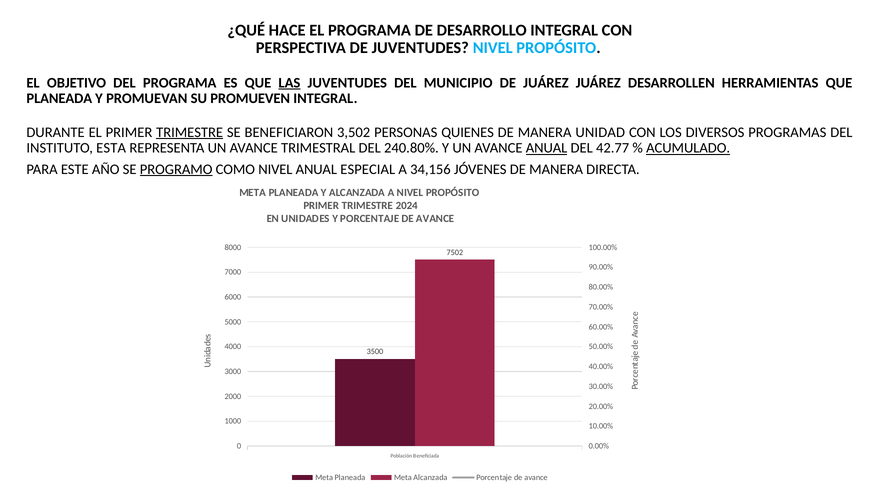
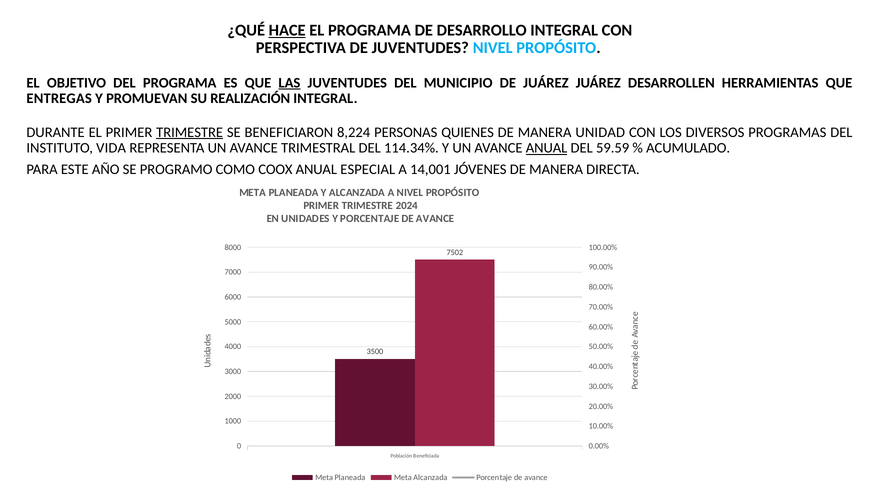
HACE underline: none -> present
PLANEADA at (59, 99): PLANEADA -> ENTREGAS
PROMUEVEN: PROMUEVEN -> REALIZACIÓN
3,502: 3,502 -> 8,224
ESTA: ESTA -> VIDA
240.80%: 240.80% -> 114.34%
42.77: 42.77 -> 59.59
ACUMULADO underline: present -> none
PROGRAMO underline: present -> none
COMO NIVEL: NIVEL -> COOX
34,156: 34,156 -> 14,001
